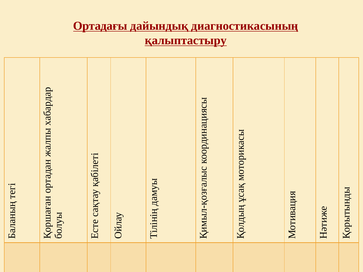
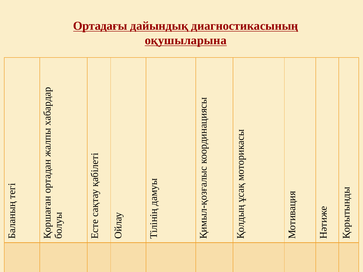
қалыптастыру: қалыптастыру -> оқушыларына
